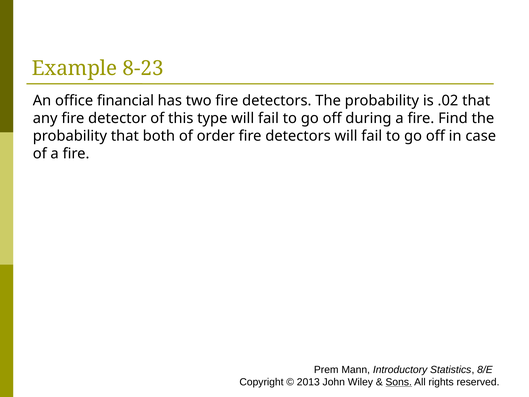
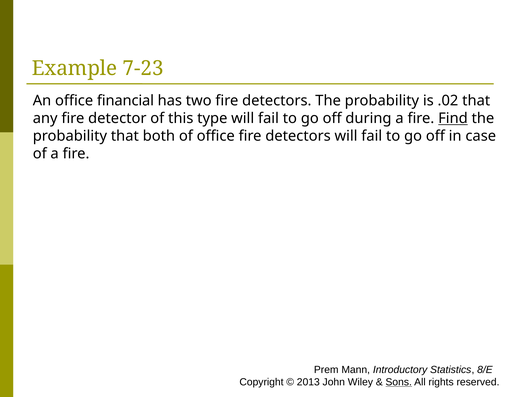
8-23: 8-23 -> 7-23
Find underline: none -> present
of order: order -> office
